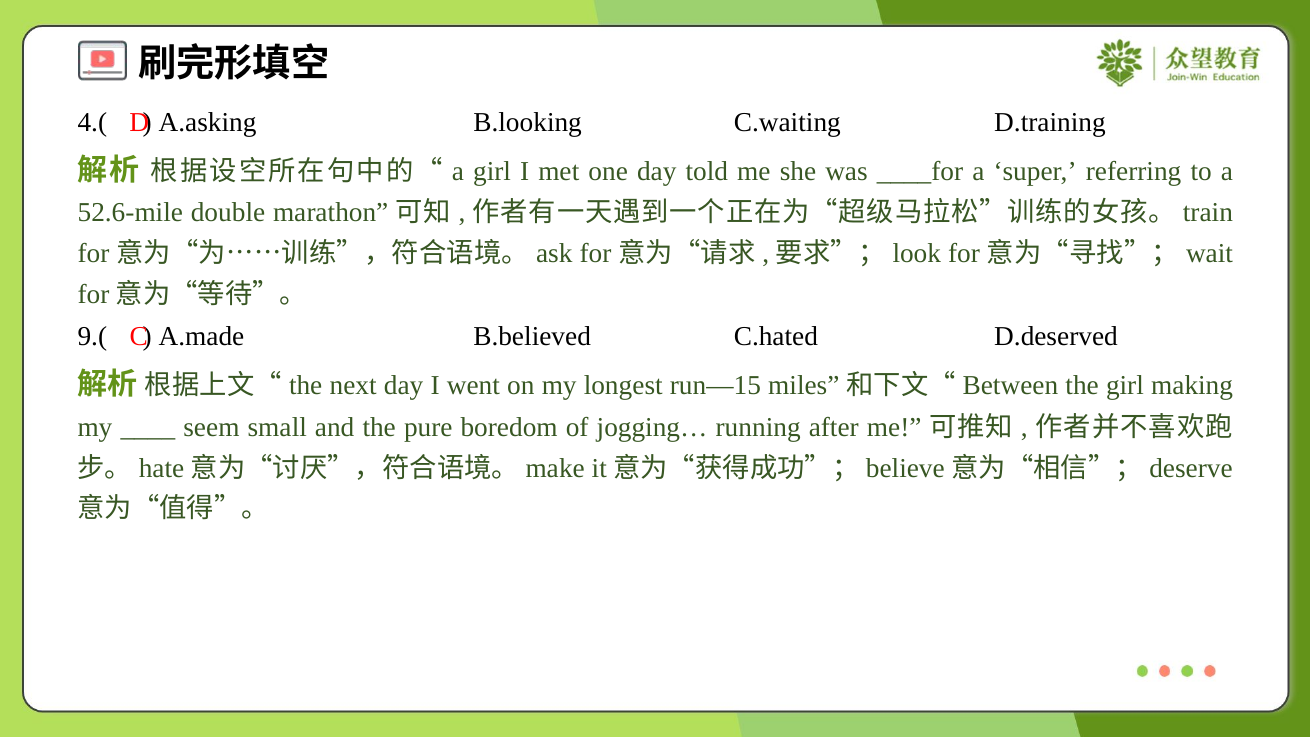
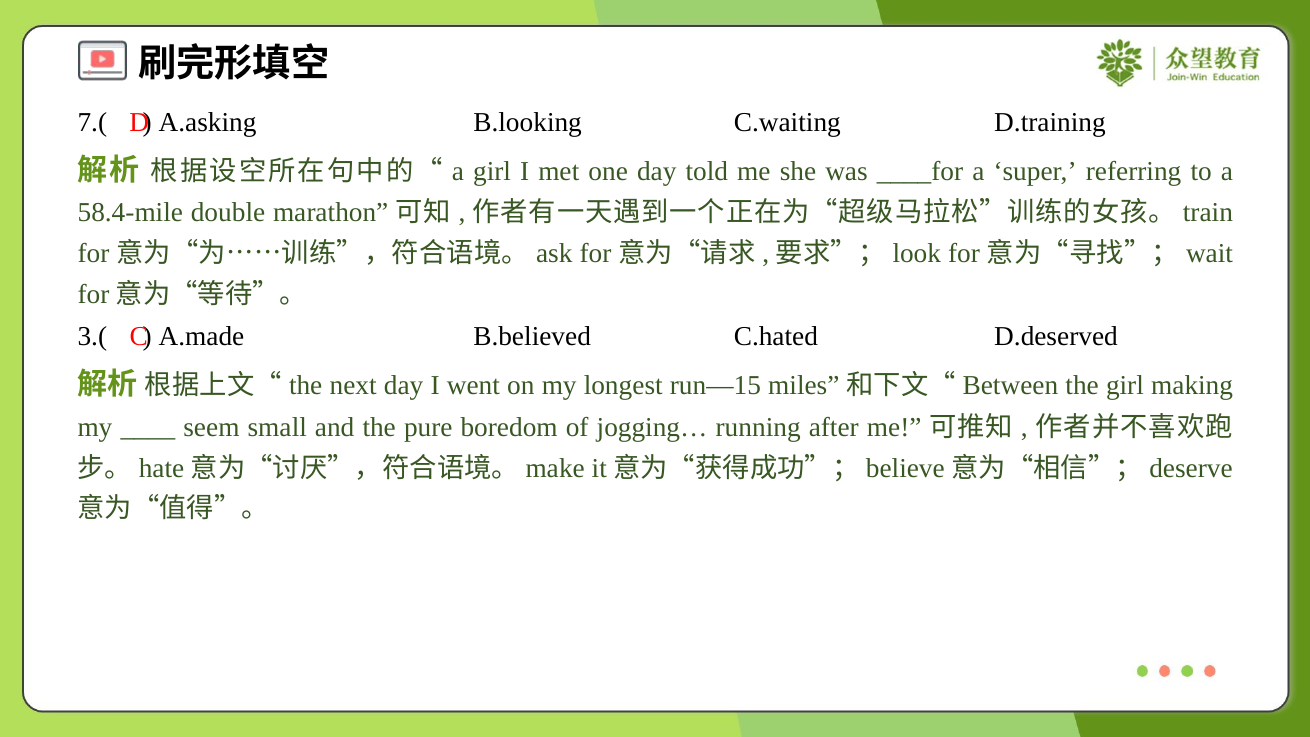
4.(: 4.( -> 7.(
52.6-mile: 52.6-mile -> 58.4-mile
9.(: 9.( -> 3.(
